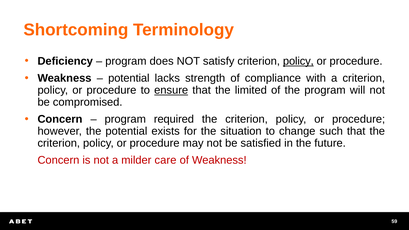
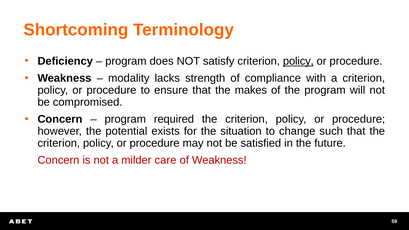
potential at (129, 78): potential -> modality
ensure underline: present -> none
limited: limited -> makes
